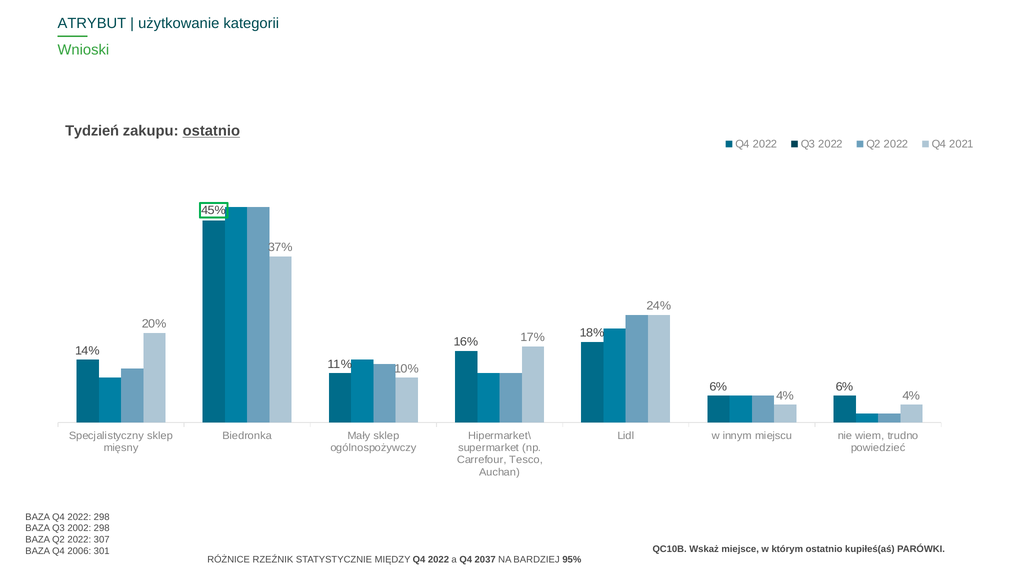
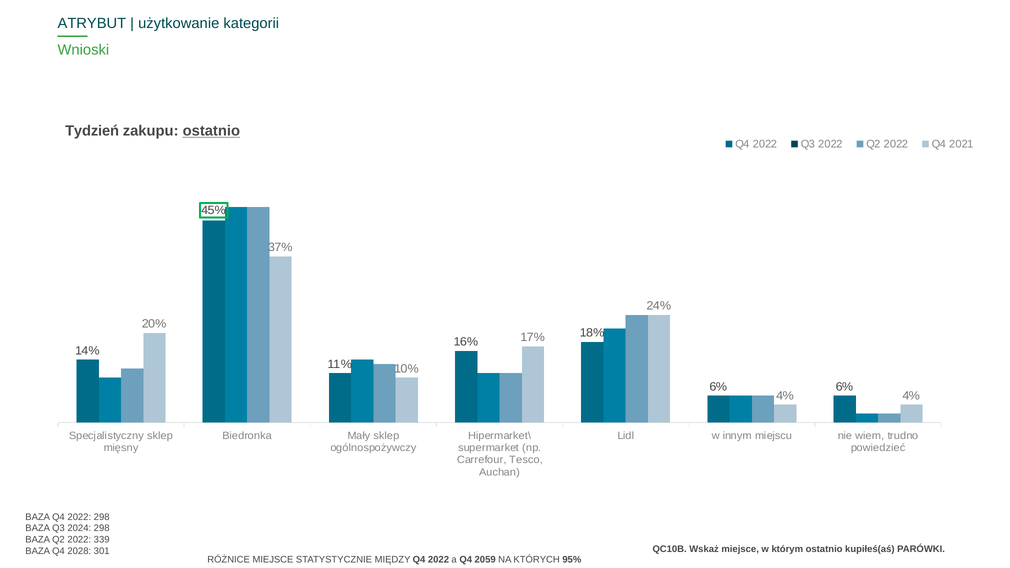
2002: 2002 -> 2024
307: 307 -> 339
2006: 2006 -> 2028
RÓŻNICE RZEŹNIK: RZEŹNIK -> MIEJSCE
2037: 2037 -> 2059
BARDZIEJ: BARDZIEJ -> KTÓRYCH
